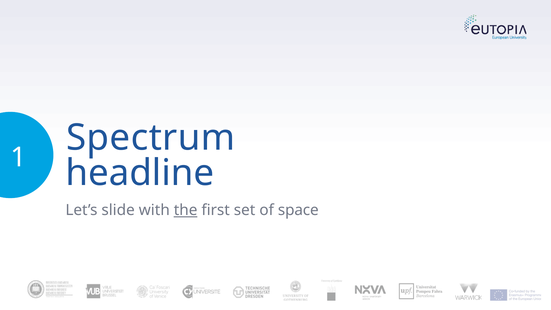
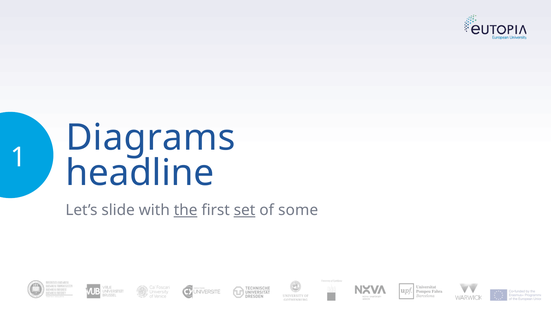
Spectrum: Spectrum -> Diagrams
set underline: none -> present
space: space -> some
